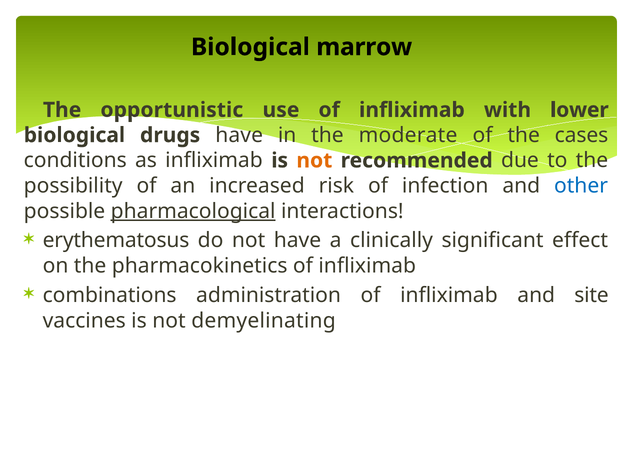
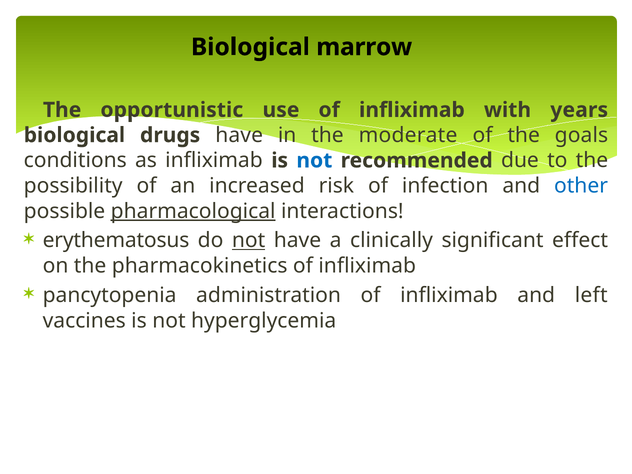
lower: lower -> years
cases: cases -> goals
not at (314, 161) colour: orange -> blue
not at (249, 241) underline: none -> present
combinations: combinations -> pancytopenia
site: site -> left
demyelinating: demyelinating -> hyperglycemia
